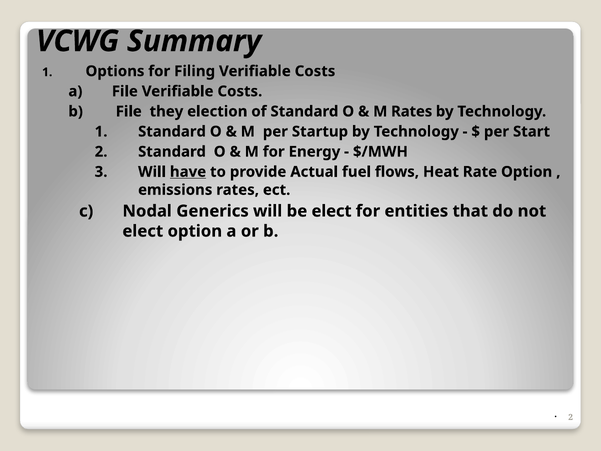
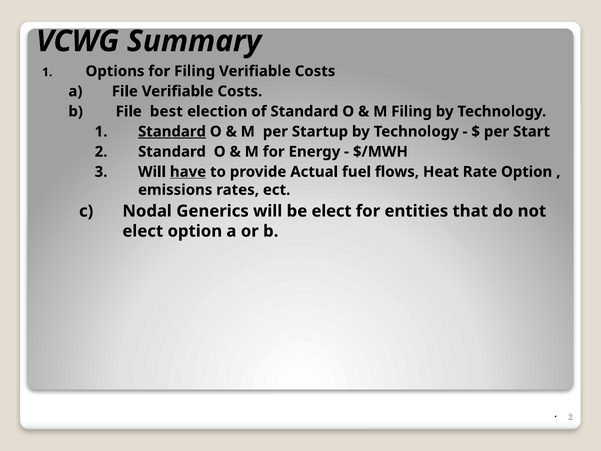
they: they -> best
M Rates: Rates -> Filing
Standard at (172, 131) underline: none -> present
